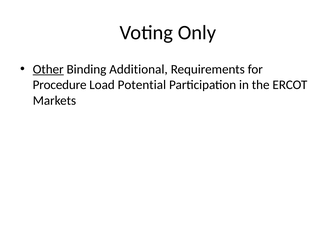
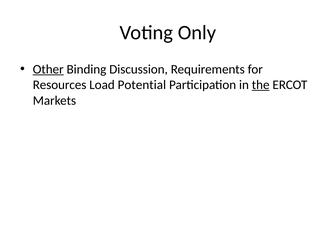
Additional: Additional -> Discussion
Procedure: Procedure -> Resources
the underline: none -> present
